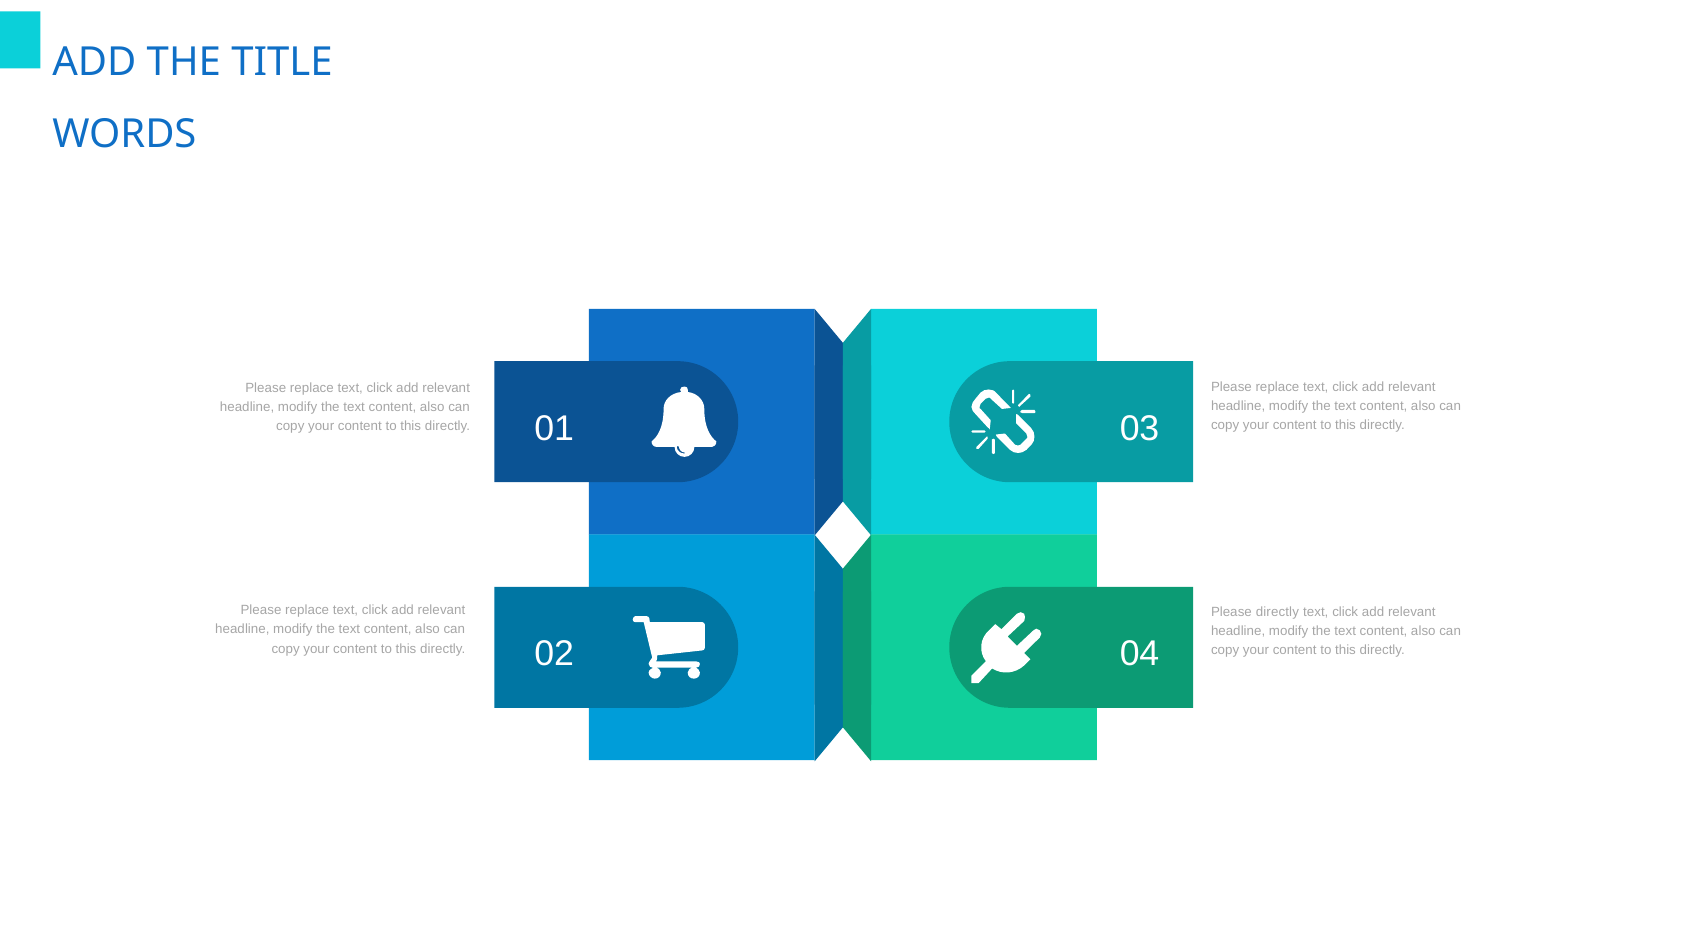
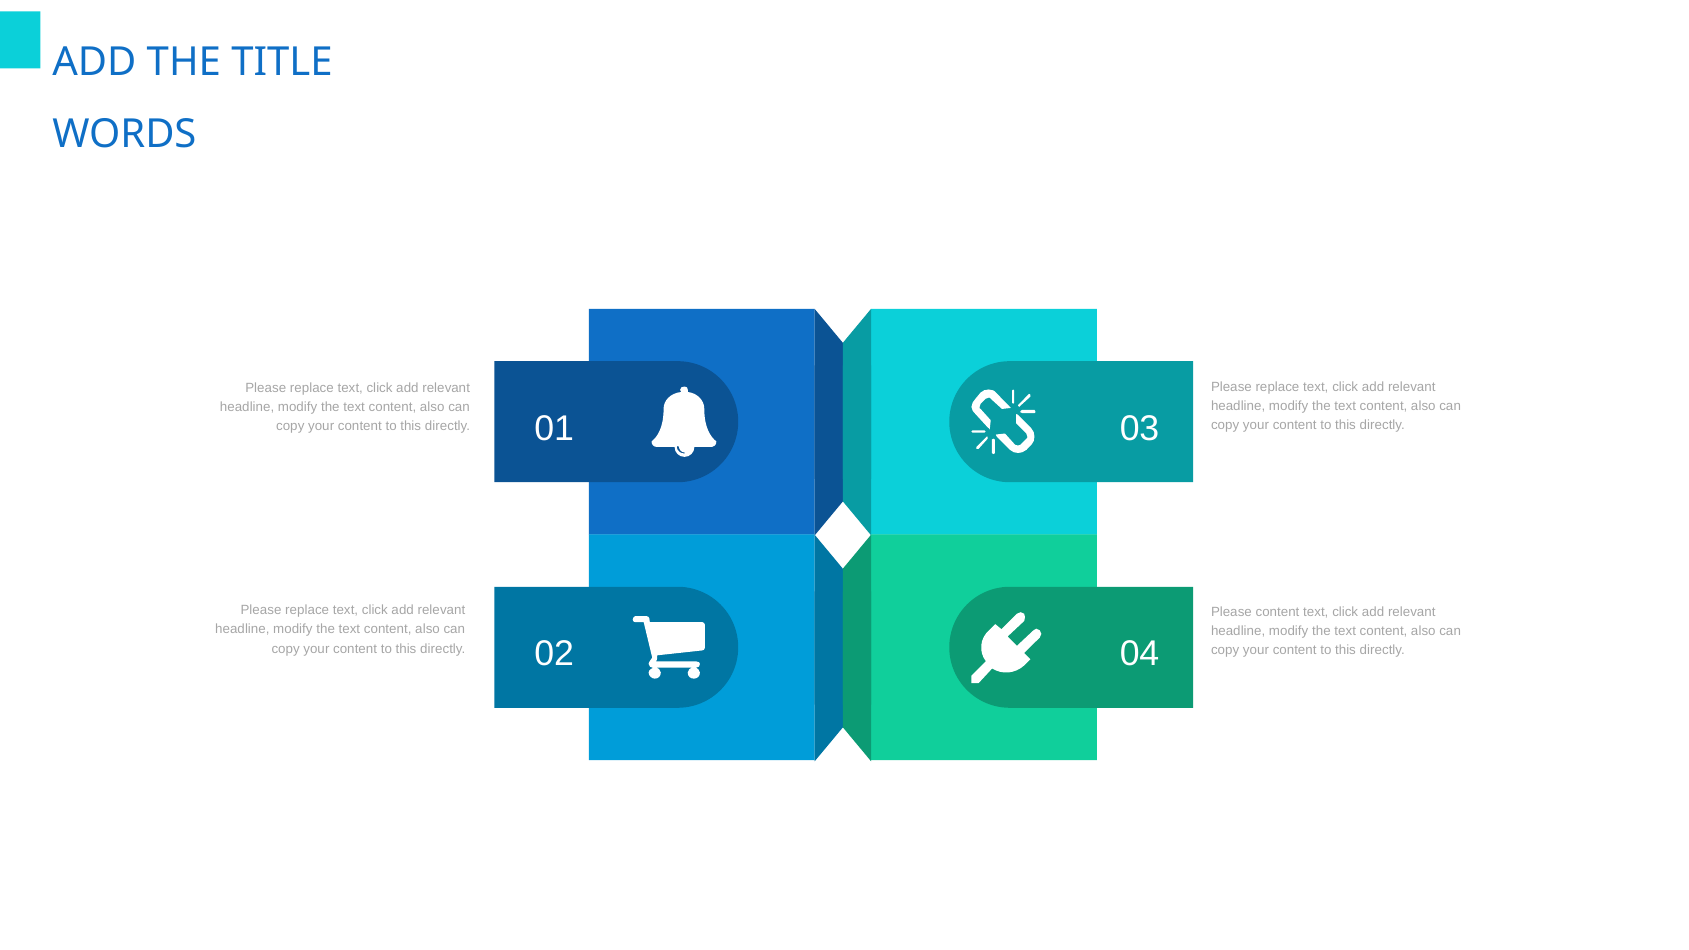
Please directly: directly -> content
